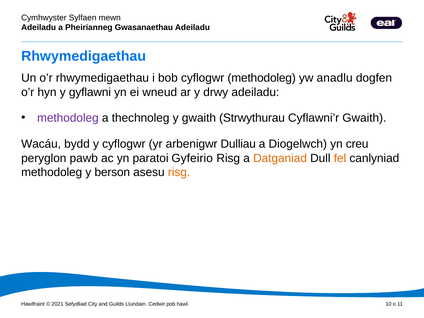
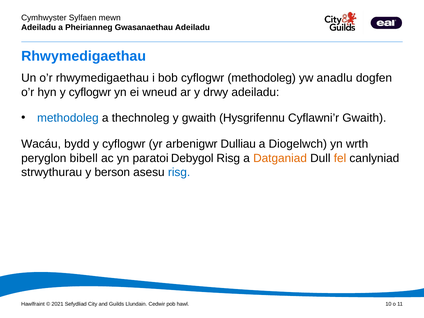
hyn y gyflawni: gyflawni -> cyflogwr
methodoleg at (68, 118) colour: purple -> blue
Strwythurau: Strwythurau -> Hysgrifennu
creu: creu -> wrth
pawb: pawb -> bibell
Gyfeirio: Gyfeirio -> Debygol
methodoleg at (52, 172): methodoleg -> strwythurau
risg at (179, 172) colour: orange -> blue
